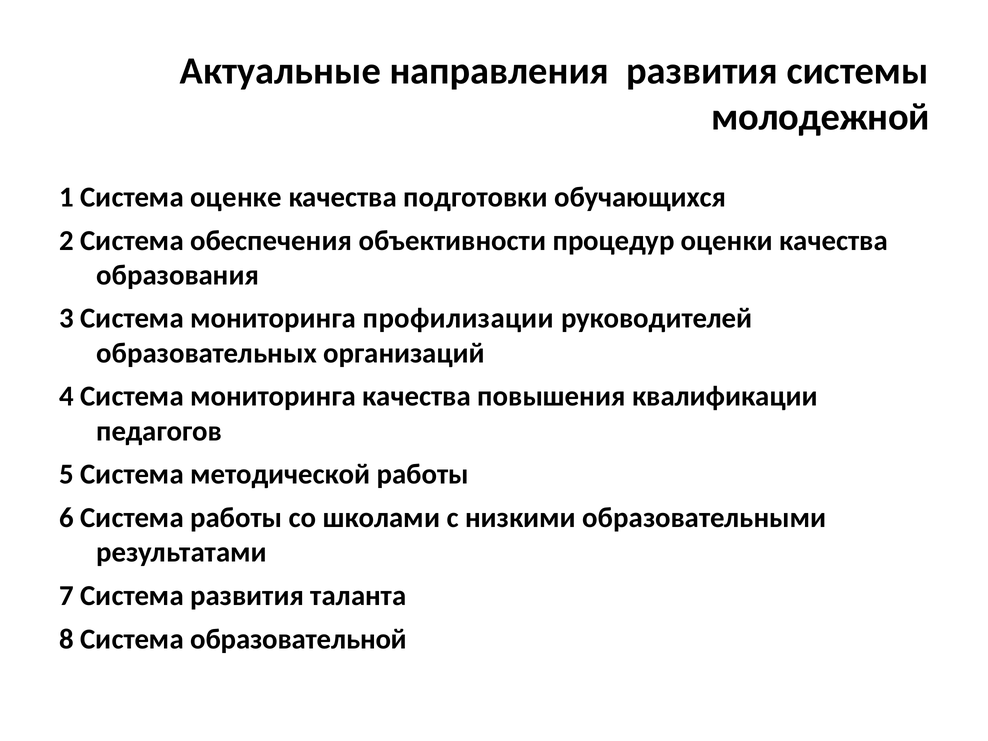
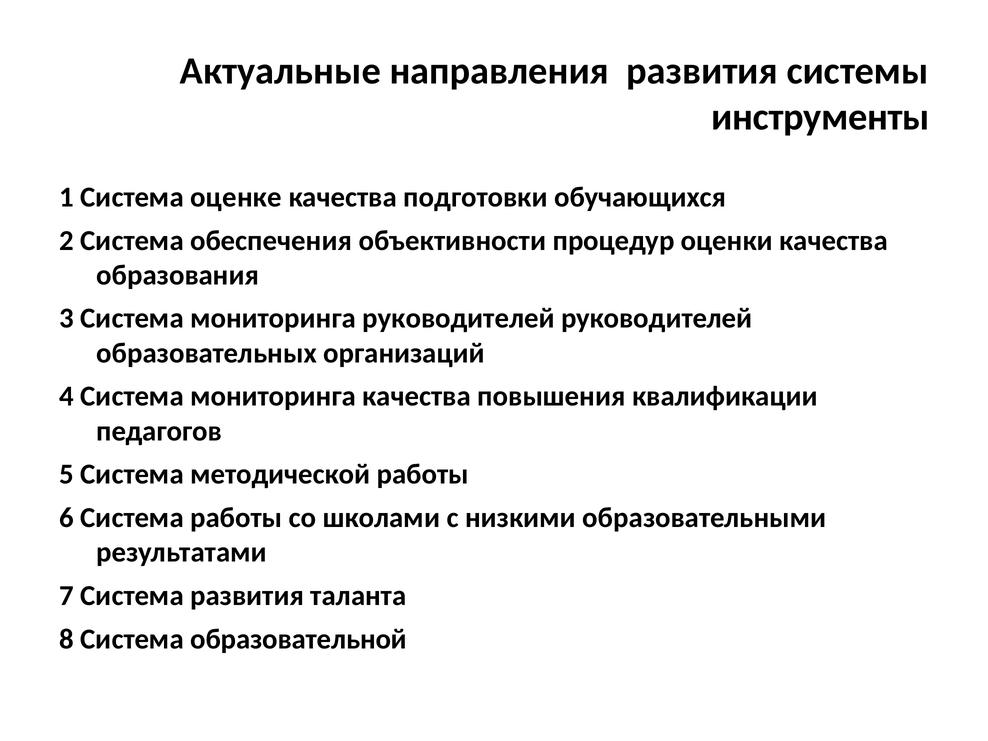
молодежной: молодежной -> инструменты
мониторинга профилизации: профилизации -> руководителей
